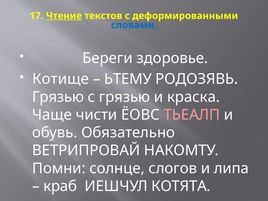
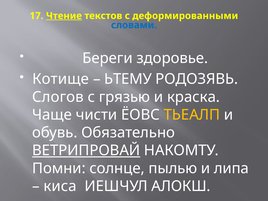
Грязью at (58, 97): Грязью -> Слогов
ТЬЕАЛП colour: pink -> yellow
ВЕТРИПРОВАЙ underline: none -> present
слогов: слогов -> пылью
краб: краб -> киса
КОТЯТА: КОТЯТА -> АЛОКШ
